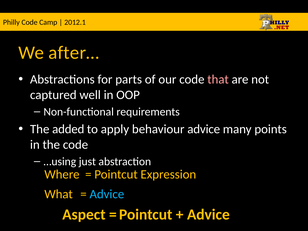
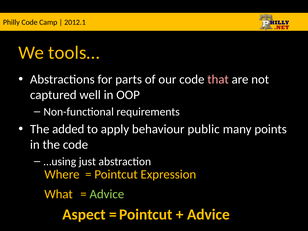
after…: after… -> tools…
behaviour advice: advice -> public
Advice at (107, 194) colour: light blue -> light green
